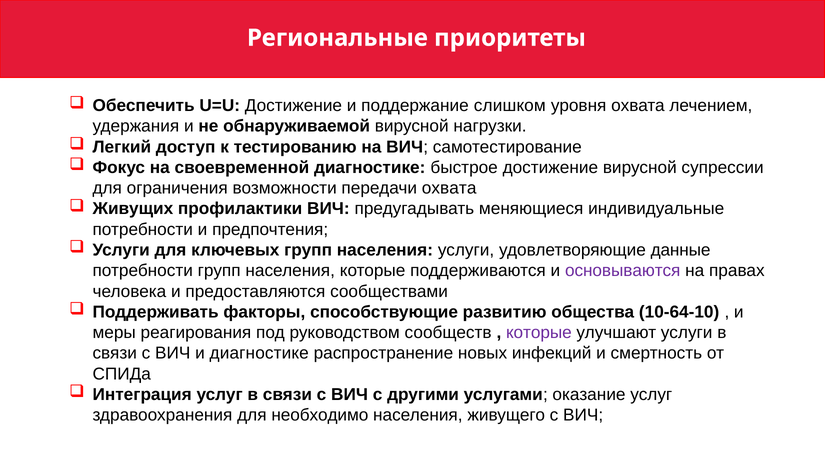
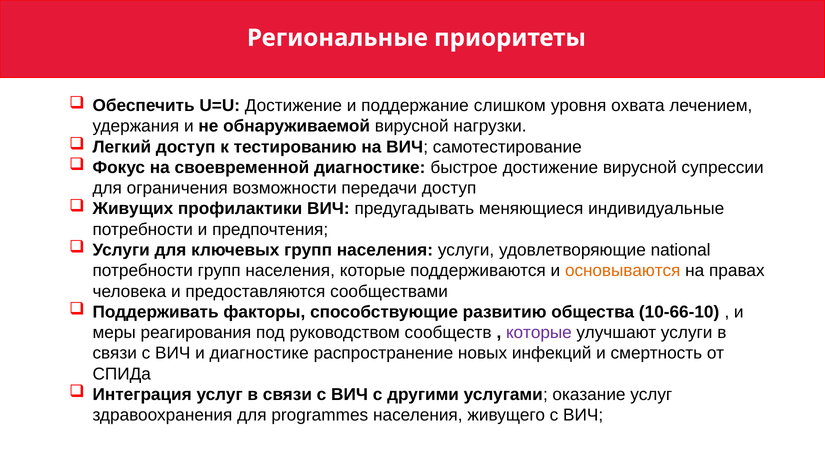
передачи охвата: охвата -> доступ
данные: данные -> national
основываются colour: purple -> orange
10-64-10: 10-64-10 -> 10-66-10
необходимо: необходимо -> programmes
